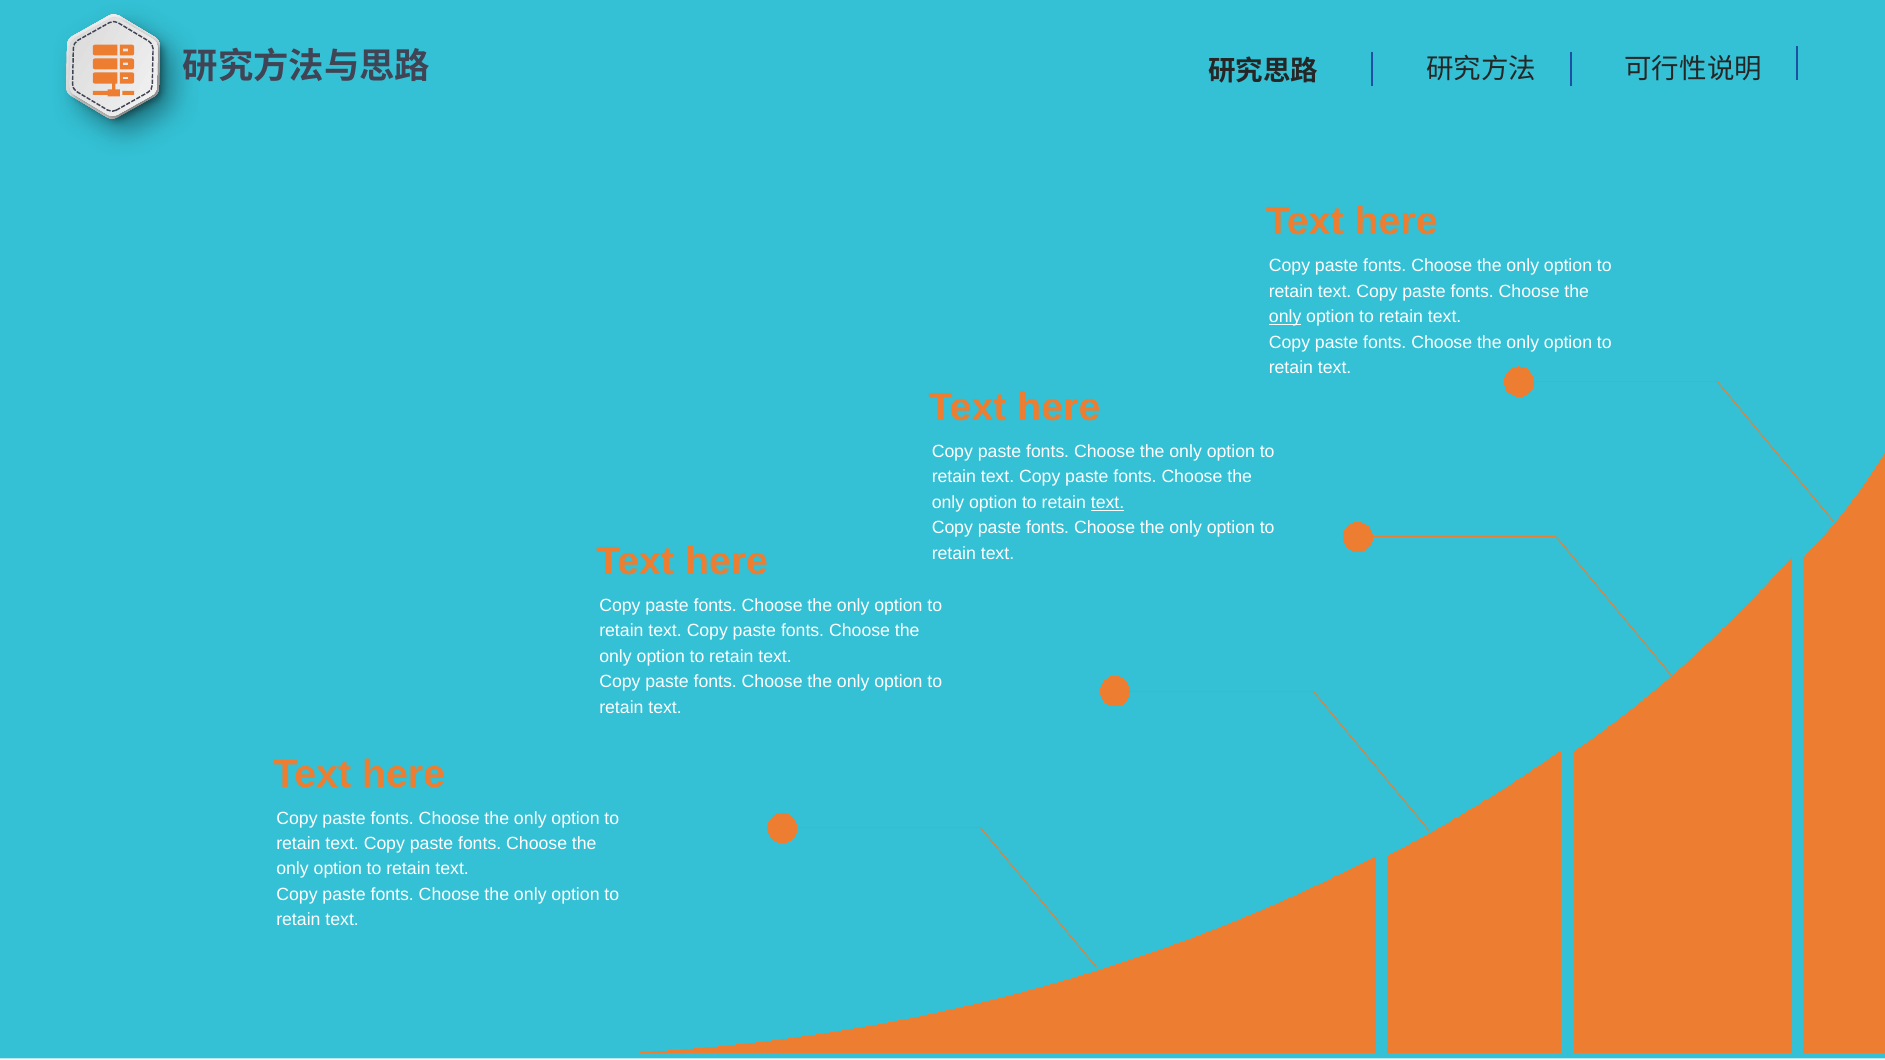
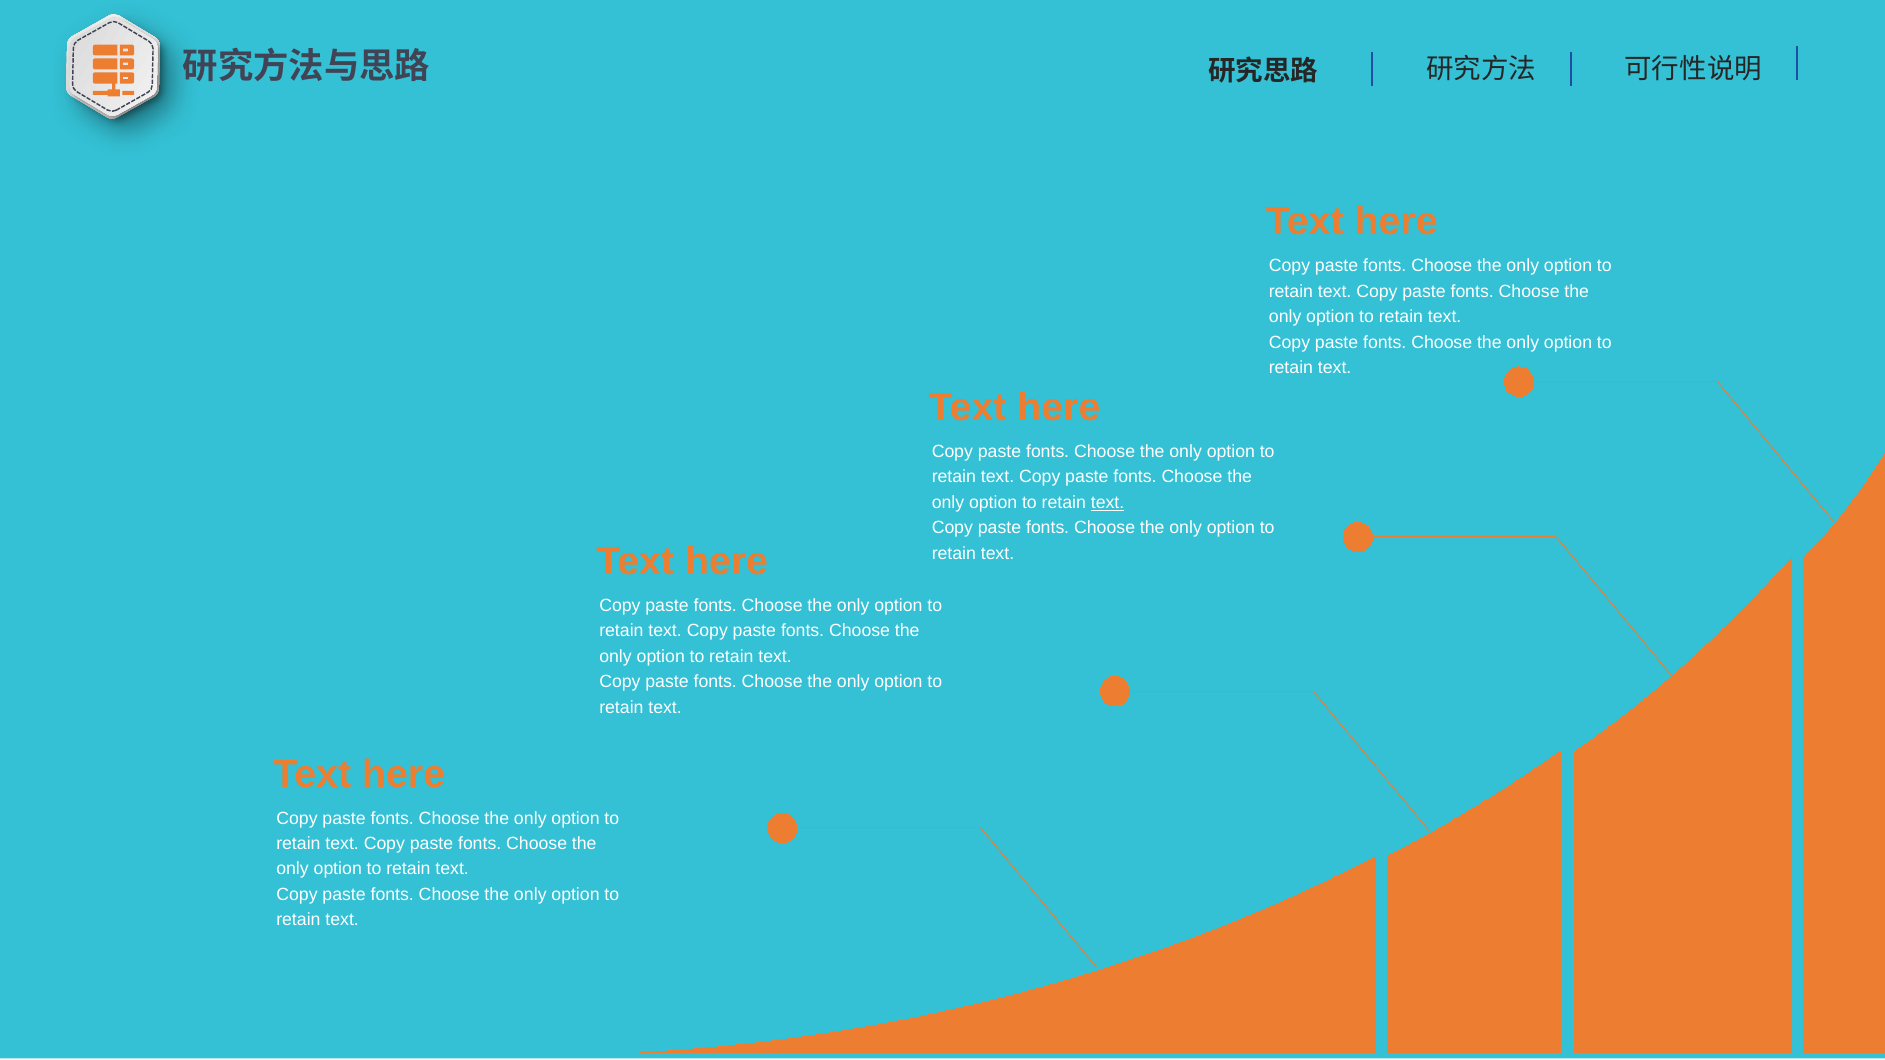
only at (1285, 317) underline: present -> none
